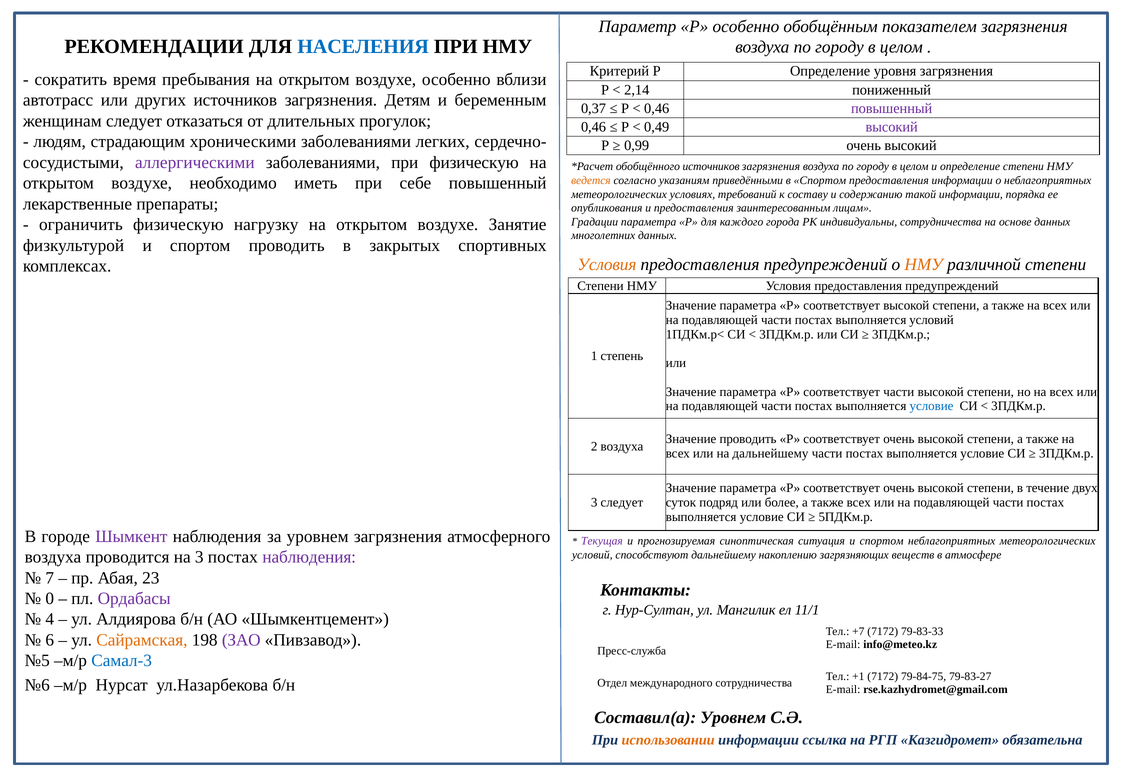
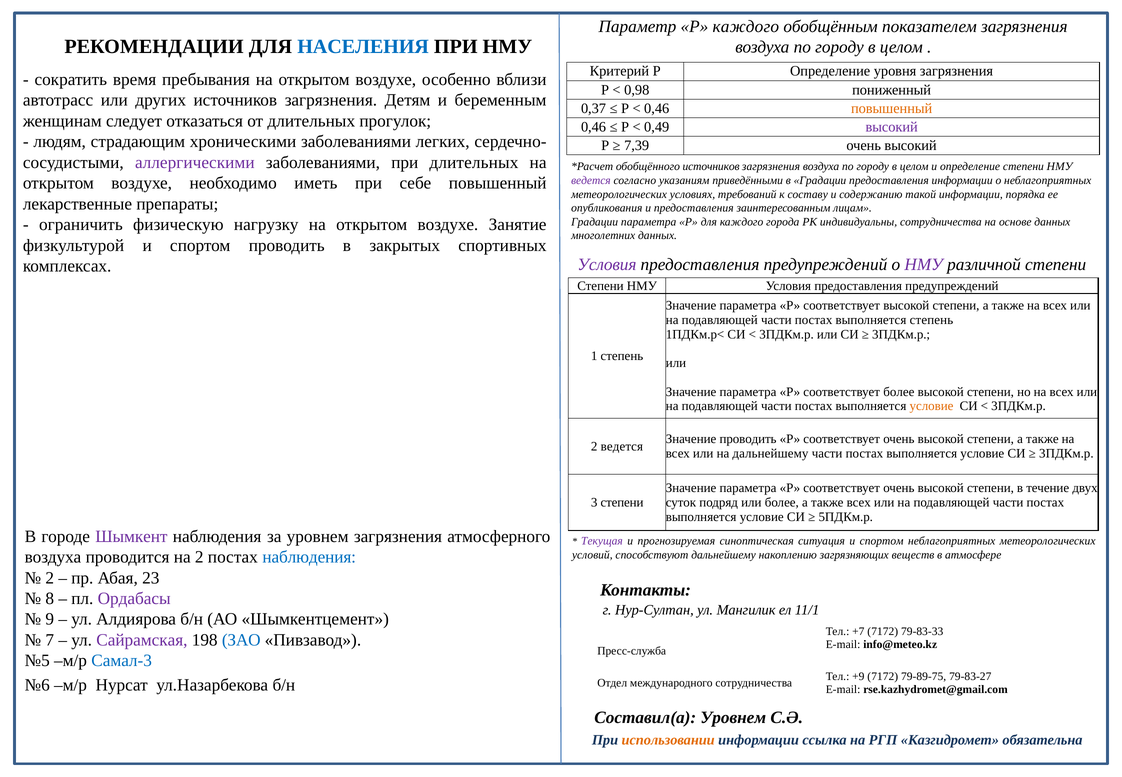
Р особенно: особенно -> каждого
2,14: 2,14 -> 0,98
повышенный at (892, 108) colour: purple -> orange
0,99: 0,99 -> 7,39
при физическую: физическую -> длительных
ведется at (591, 180) colour: orange -> purple
в Спортом: Спортом -> Градации
Условия at (607, 265) colour: orange -> purple
НМУ at (924, 265) colour: orange -> purple
выполняется условий: условий -> степень
соответствует части: части -> более
условие at (932, 406) colour: blue -> orange
2 воздуха: воздуха -> ведется
3 следует: следует -> степени
на 3: 3 -> 2
наблюдения at (309, 557) colour: purple -> blue
7 at (50, 578): 7 -> 2
0: 0 -> 8
4: 4 -> 9
6: 6 -> 7
Сайрамская colour: orange -> purple
ЗАО colour: purple -> blue
+1: +1 -> +9
79-84-75: 79-84-75 -> 79-89-75
